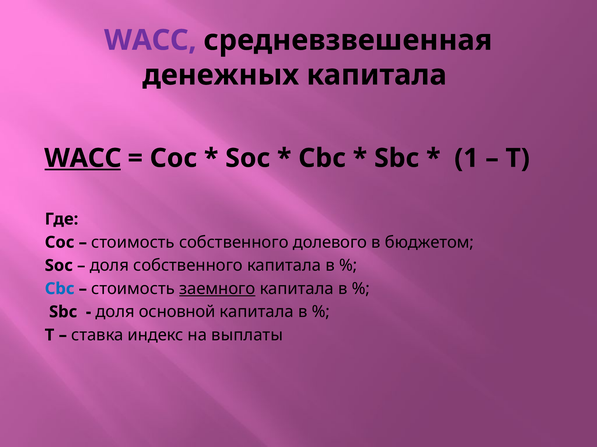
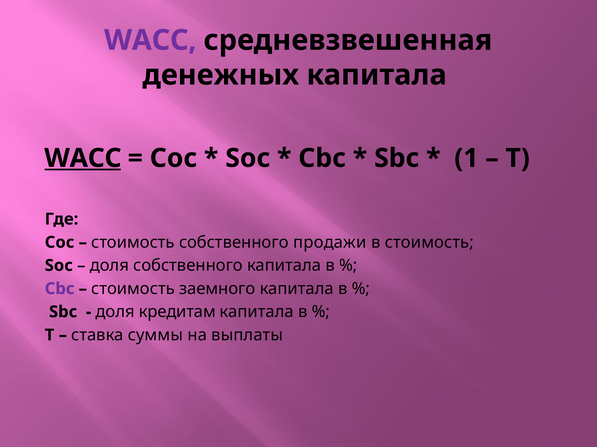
долевого: долевого -> продажи
в бюджетом: бюджетом -> стоимость
Cbc at (60, 289) colour: blue -> purple
заемного underline: present -> none
основной: основной -> кредитам
индекс: индекс -> суммы
